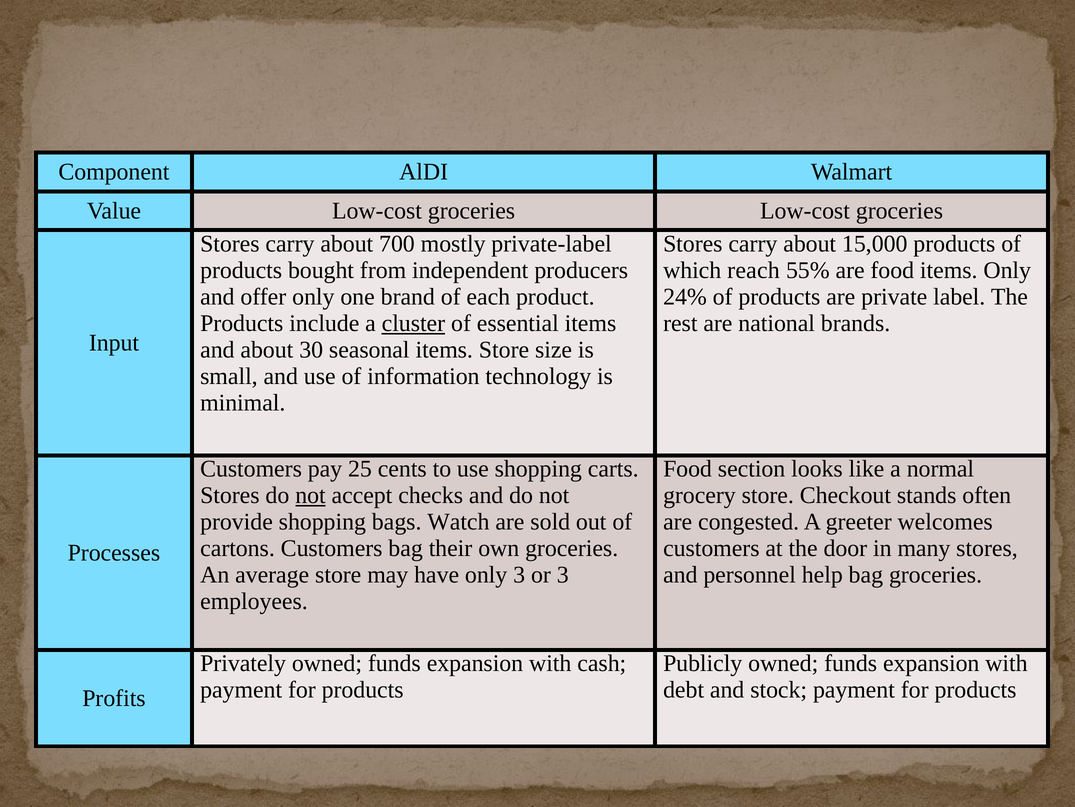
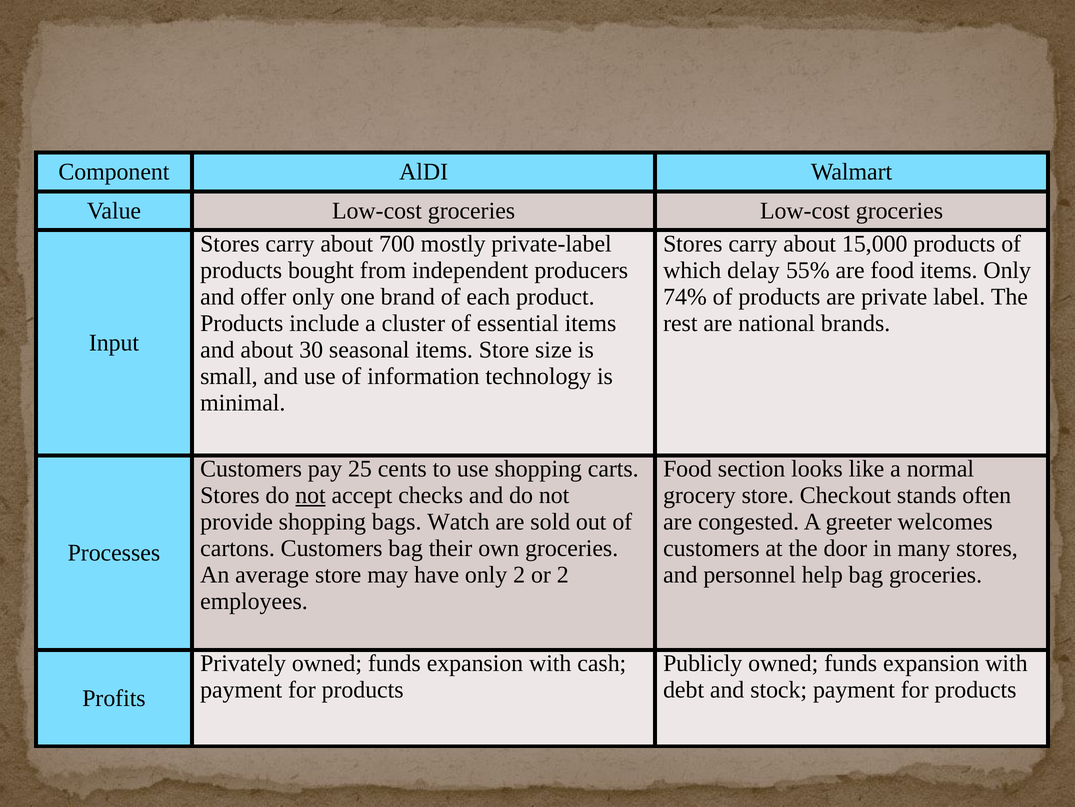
reach: reach -> delay
24%: 24% -> 74%
cluster underline: present -> none
only 3: 3 -> 2
or 3: 3 -> 2
